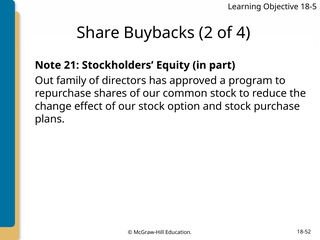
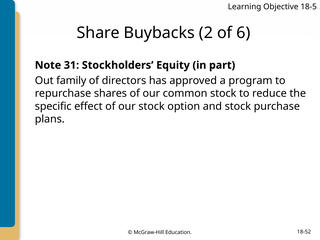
4: 4 -> 6
21: 21 -> 31
change: change -> specific
